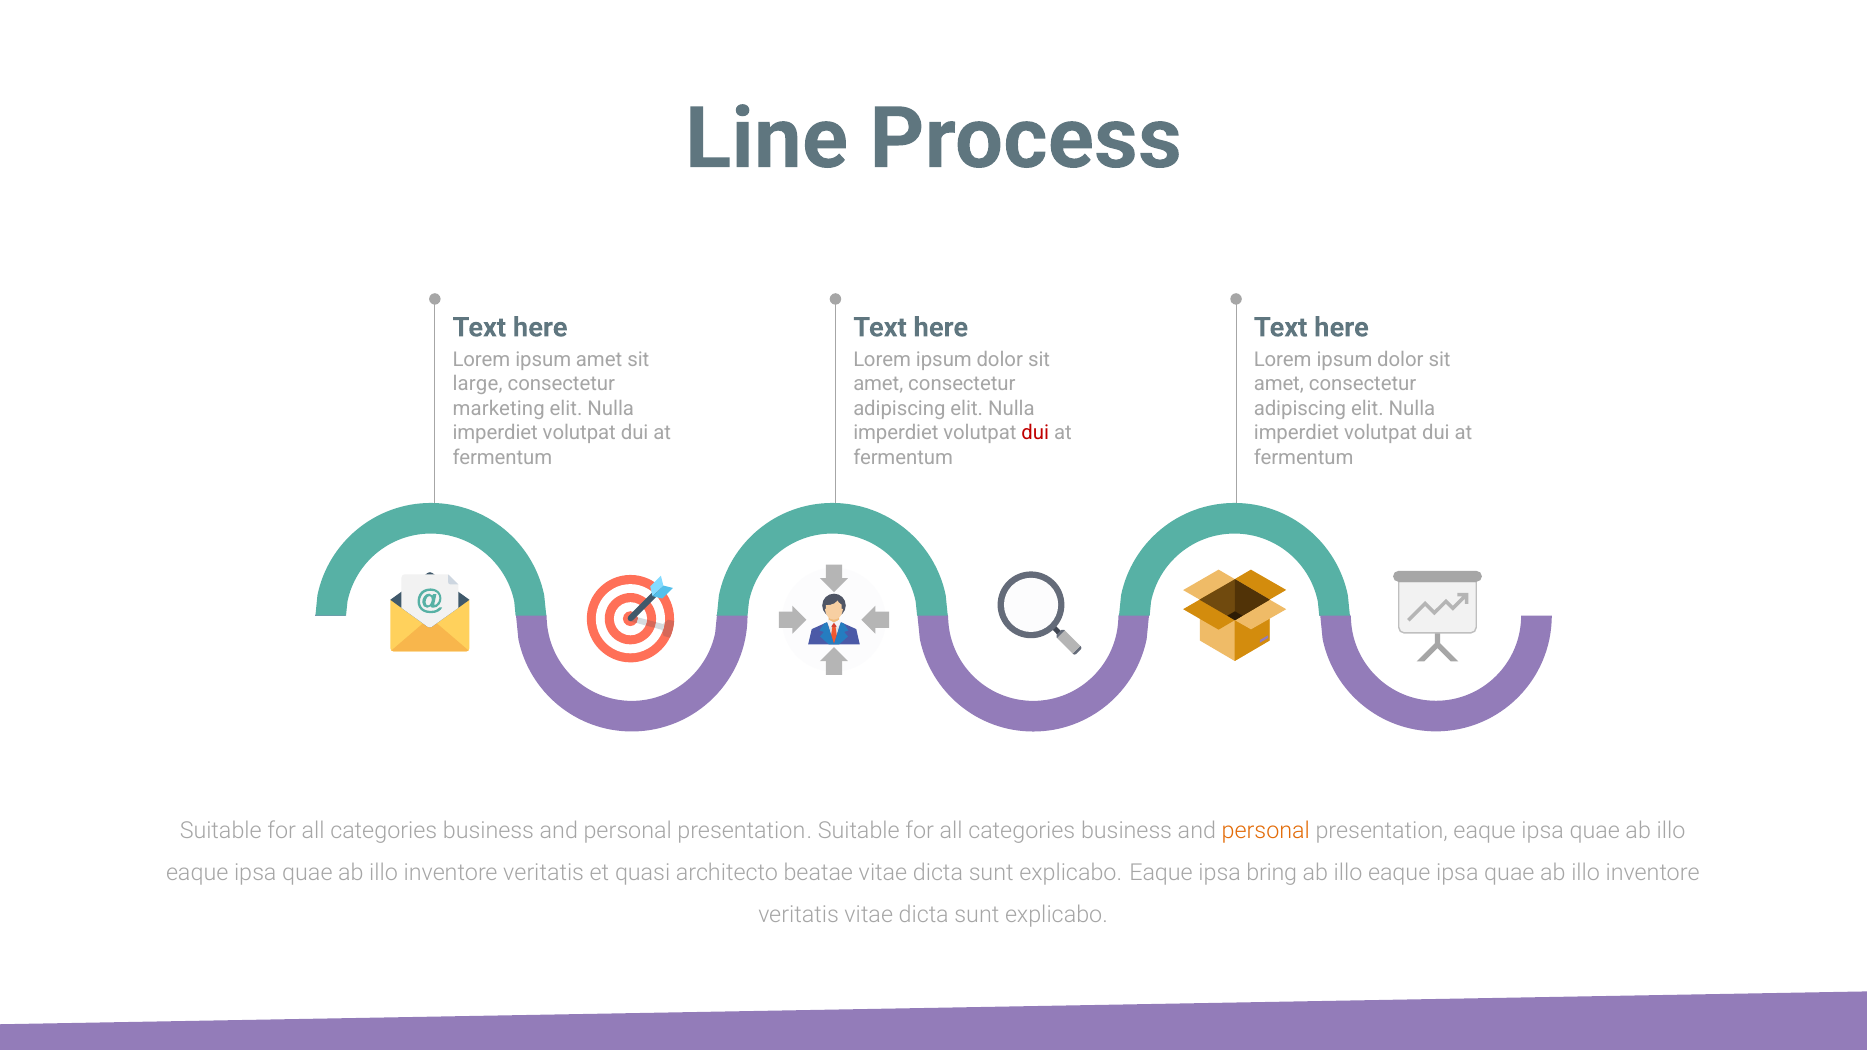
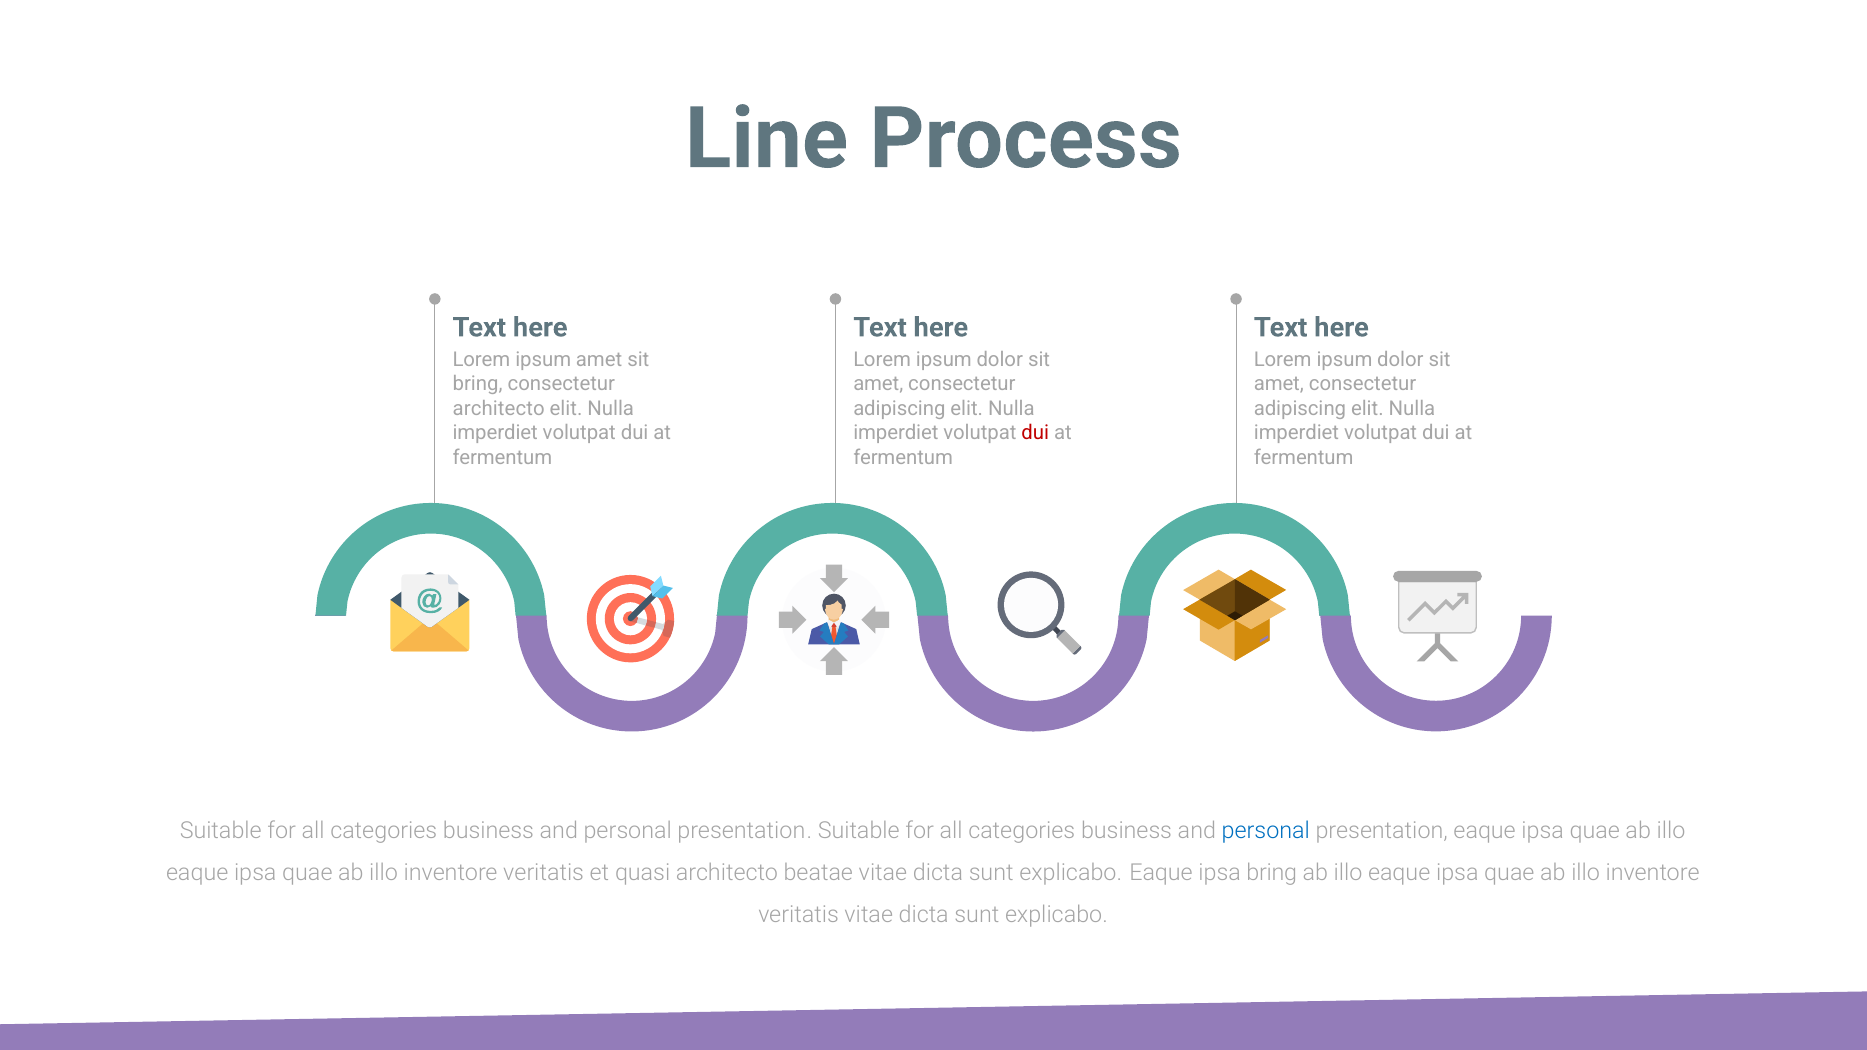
large at (478, 384): large -> bring
marketing at (499, 409): marketing -> architecto
personal at (1266, 831) colour: orange -> blue
